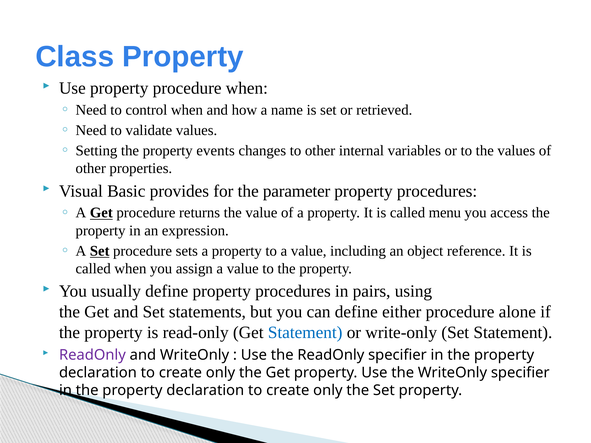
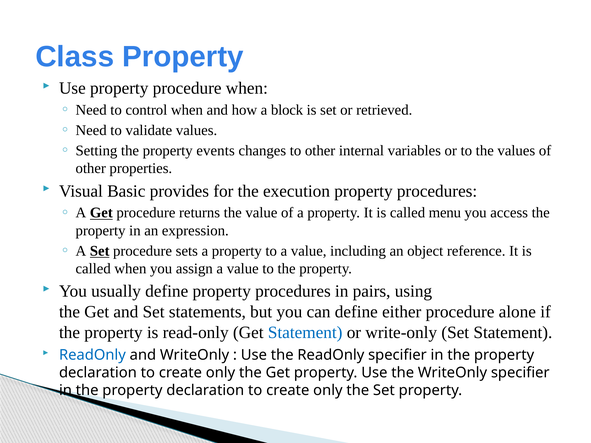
name: name -> block
parameter: parameter -> execution
ReadOnly at (92, 355) colour: purple -> blue
